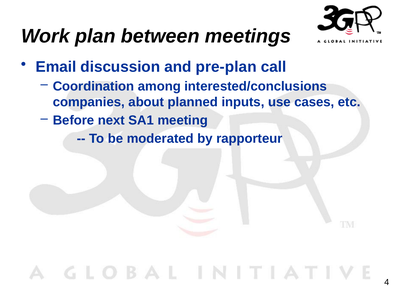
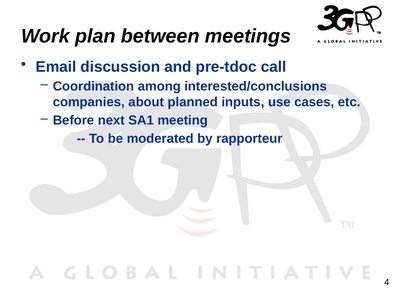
pre-plan: pre-plan -> pre-tdoc
